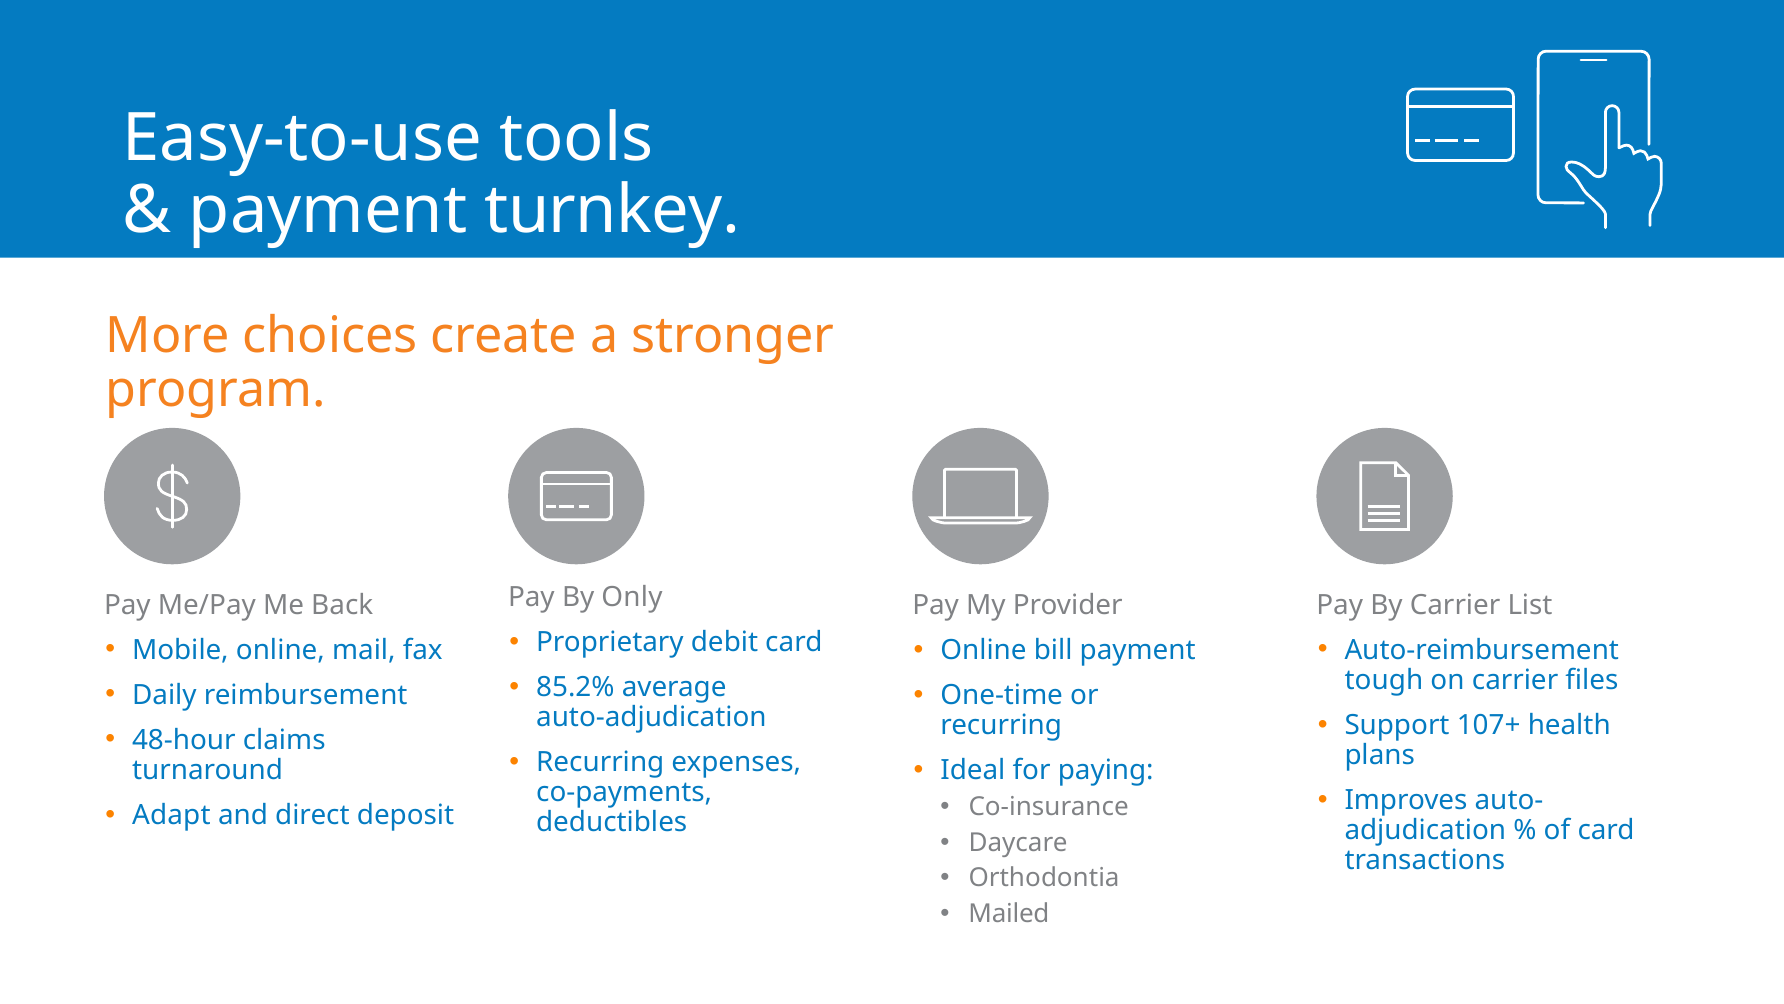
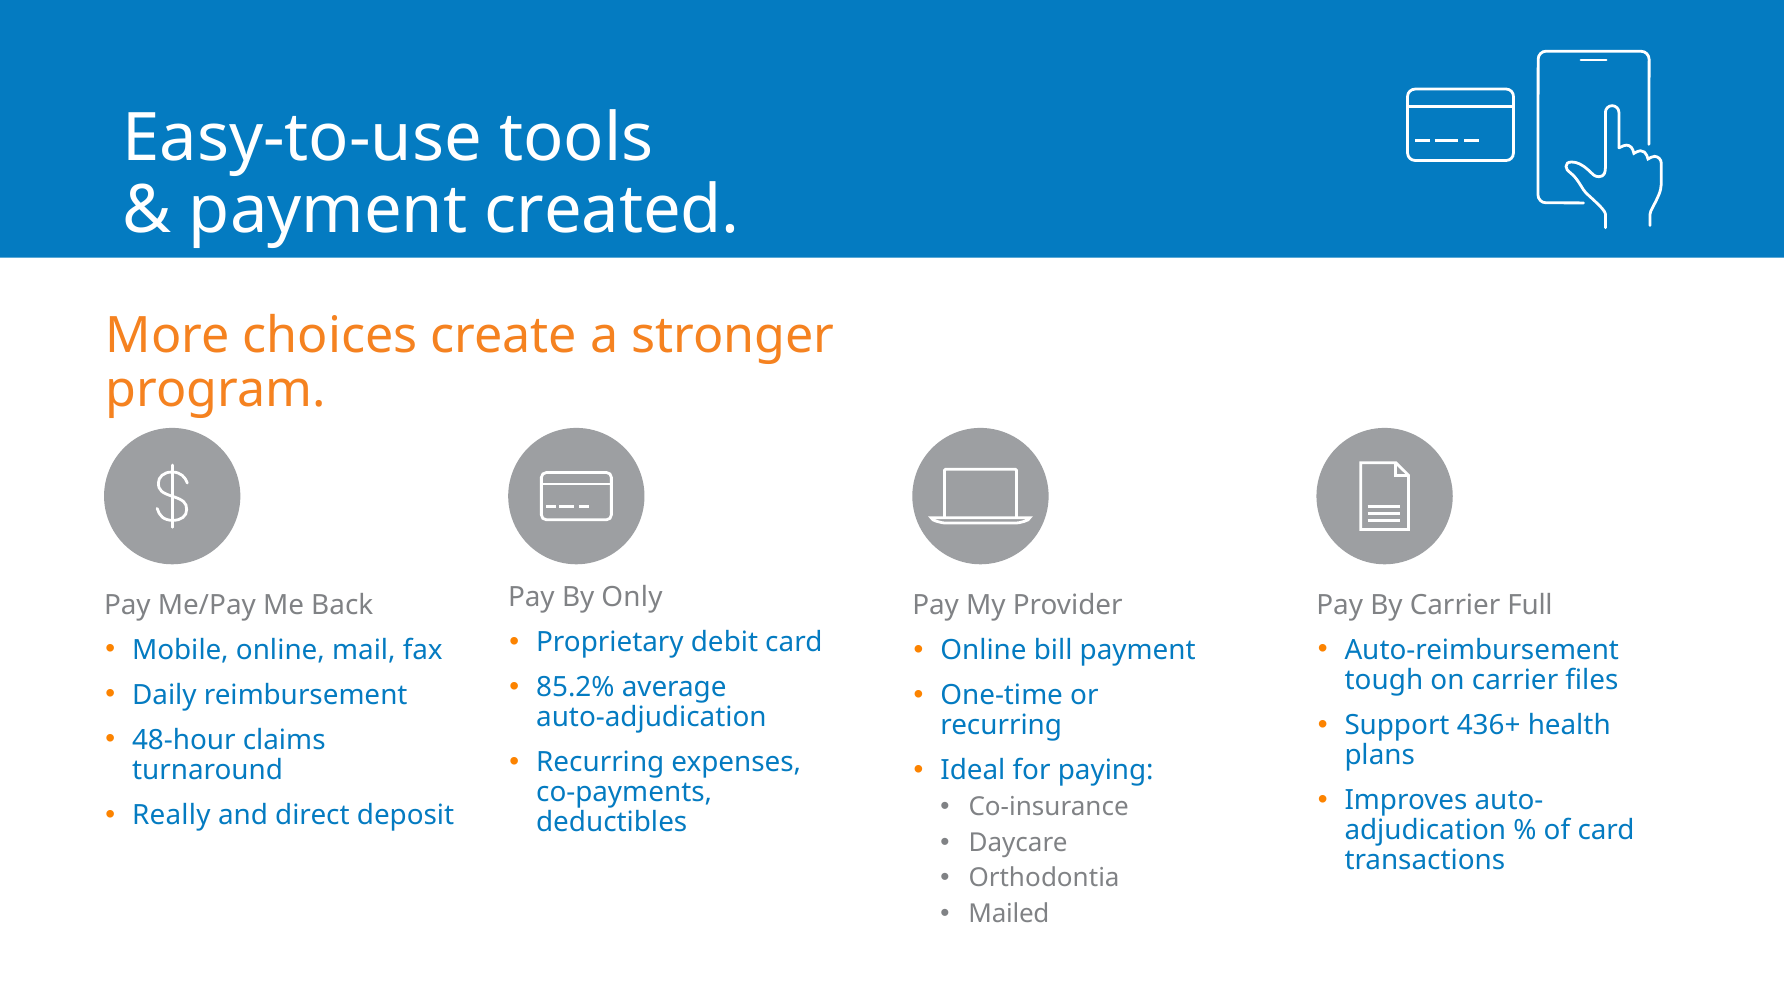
turnkey: turnkey -> created
List: List -> Full
107+: 107+ -> 436+
Adapt: Adapt -> Really
